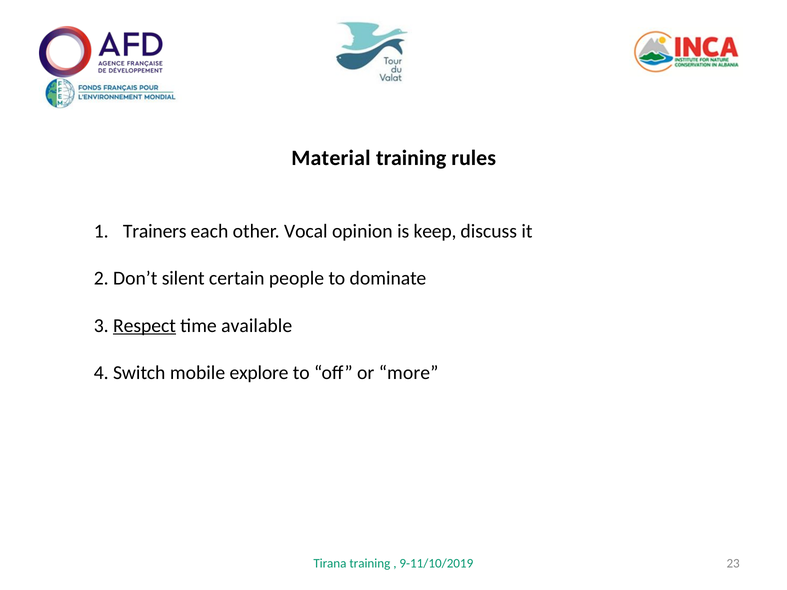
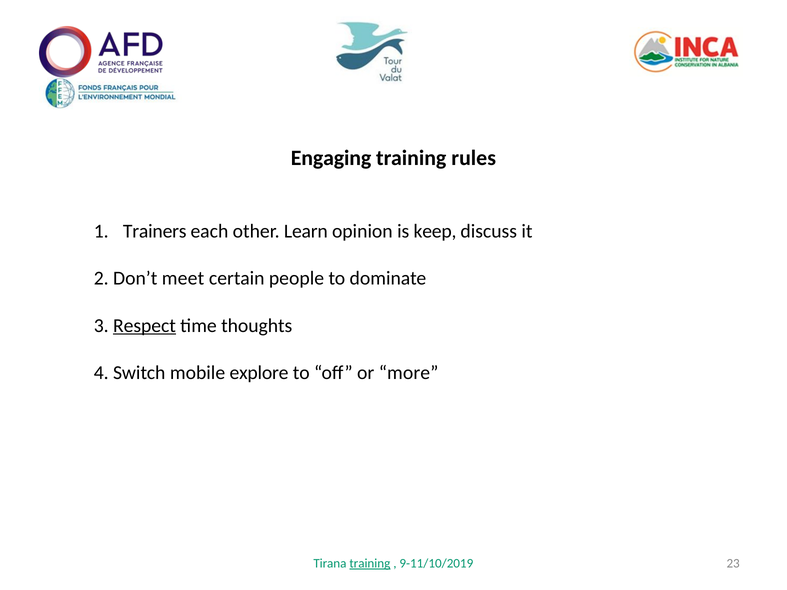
Material: Material -> Engaging
Vocal: Vocal -> Learn
silent: silent -> meet
available: available -> thoughts
training at (370, 564) underline: none -> present
